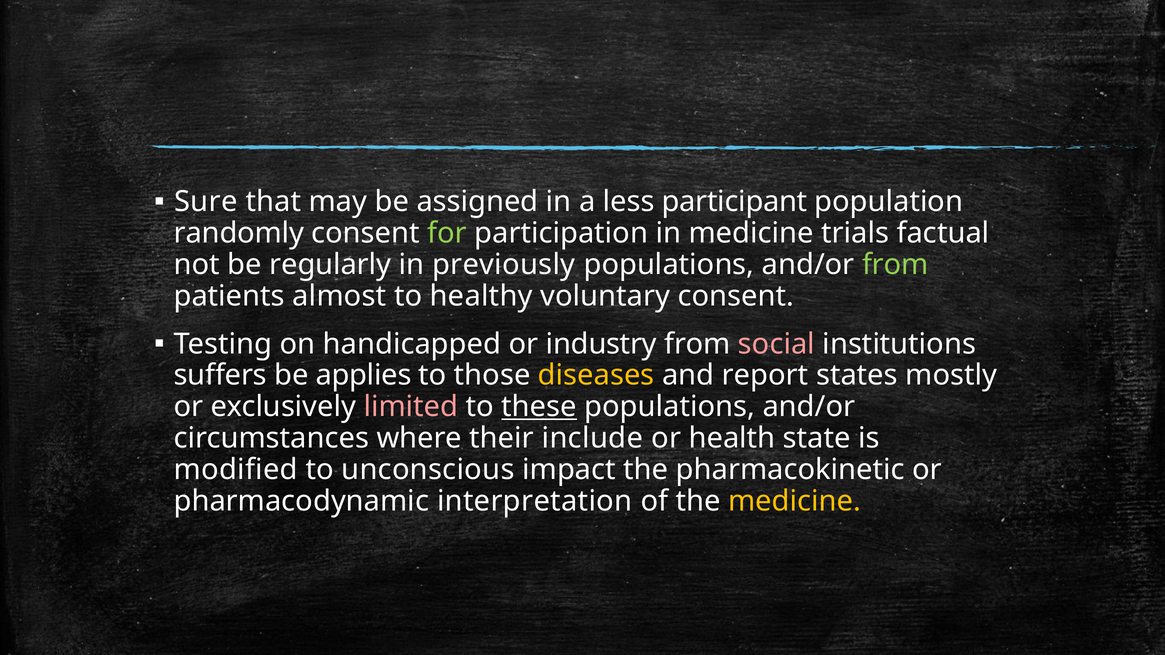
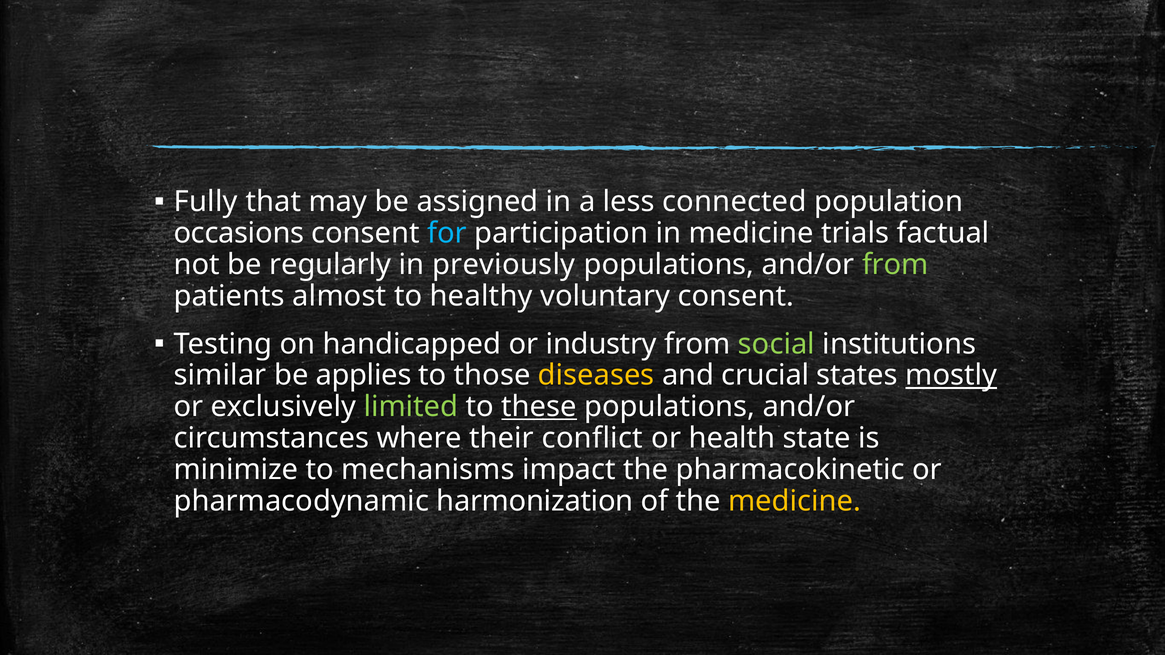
Sure: Sure -> Fully
participant: participant -> connected
randomly: randomly -> occasions
for colour: light green -> light blue
social colour: pink -> light green
suffers: suffers -> similar
report: report -> crucial
mostly underline: none -> present
limited colour: pink -> light green
include: include -> conflict
modified: modified -> minimize
unconscious: unconscious -> mechanisms
interpretation: interpretation -> harmonization
